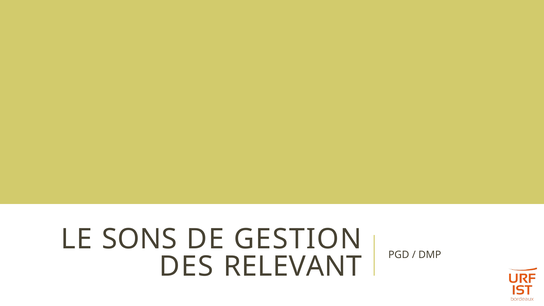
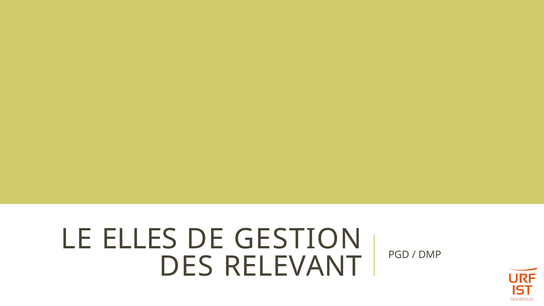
SONS: SONS -> ELLES
